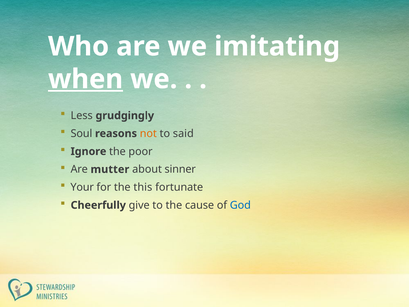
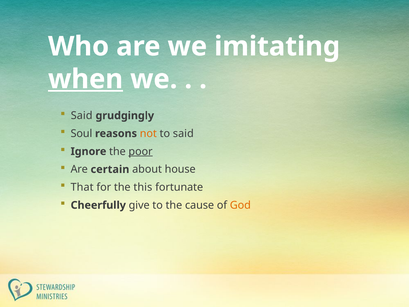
Less at (82, 116): Less -> Said
poor underline: none -> present
mutter: mutter -> certain
sinner: sinner -> house
Your: Your -> That
God colour: blue -> orange
